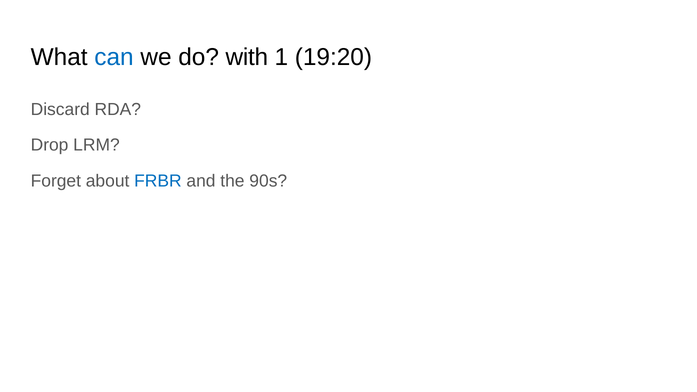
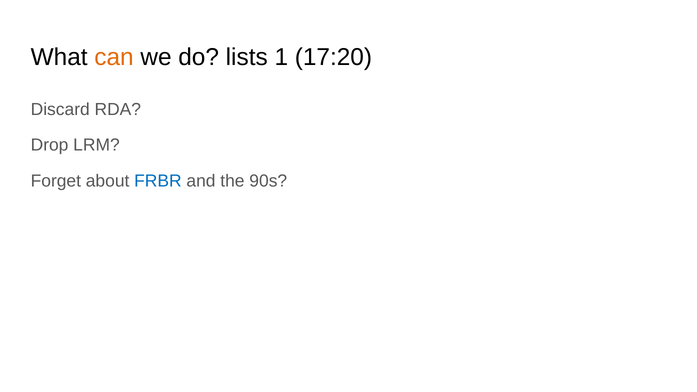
can colour: blue -> orange
with: with -> lists
19:20: 19:20 -> 17:20
